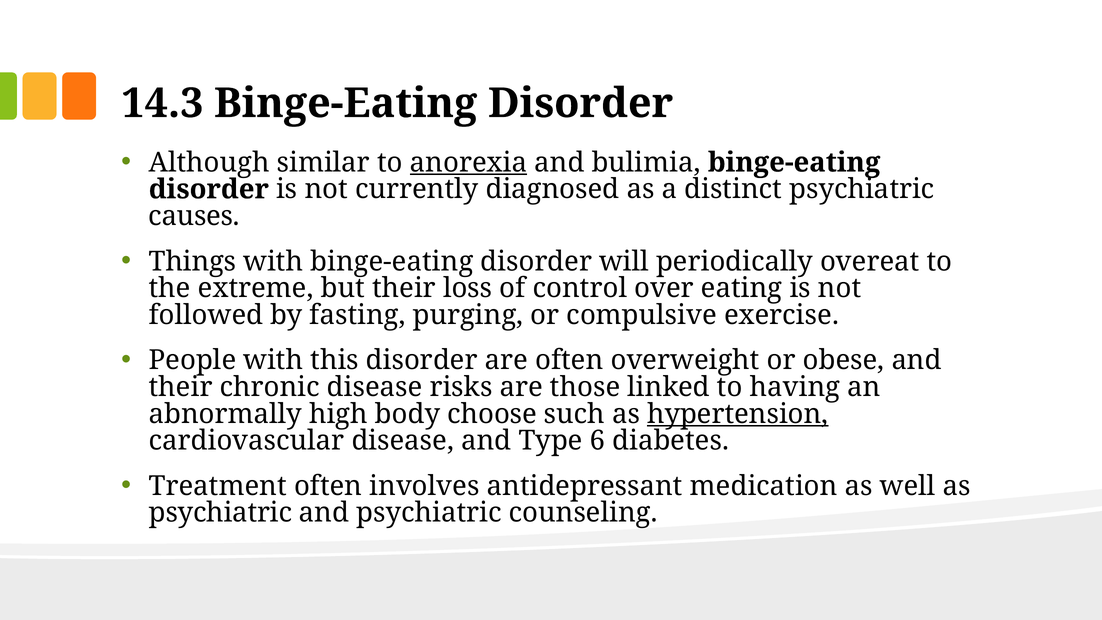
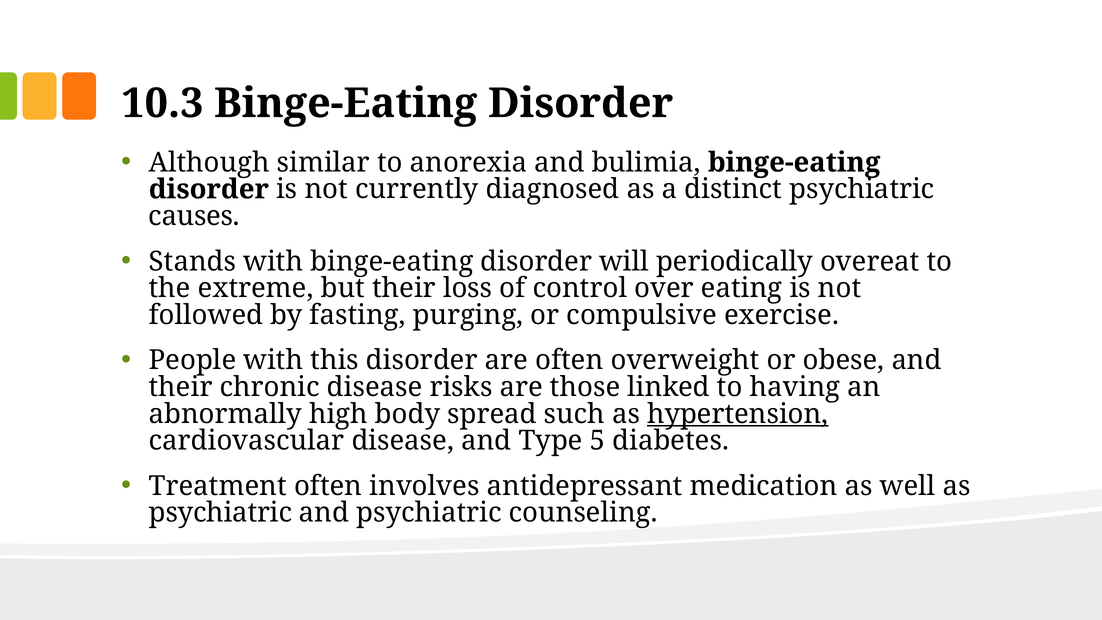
14.3: 14.3 -> 10.3
anorexia underline: present -> none
Things: Things -> Stands
choose: choose -> spread
6: 6 -> 5
